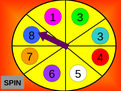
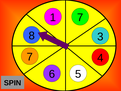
1 3: 3 -> 7
